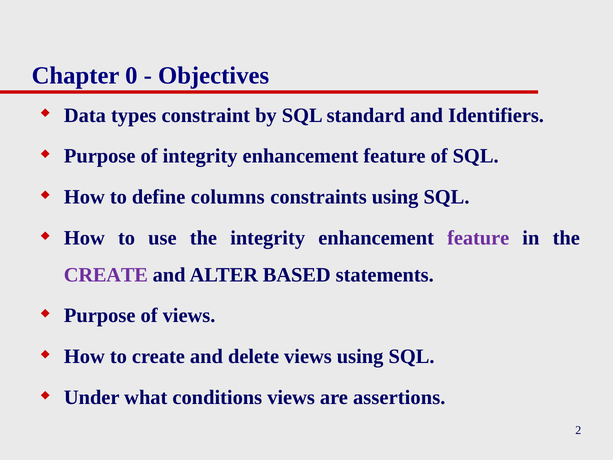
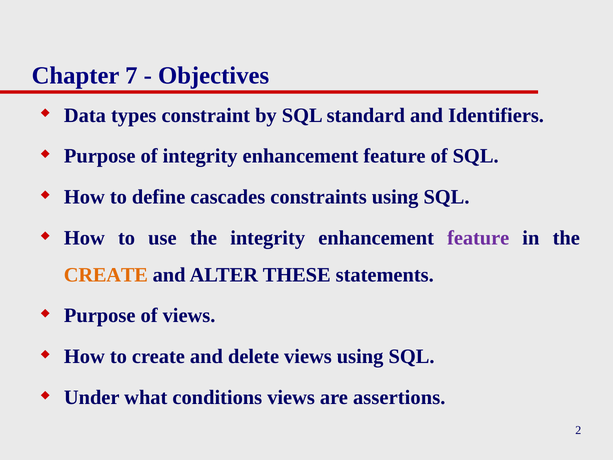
0: 0 -> 7
columns: columns -> cascades
CREATE at (106, 275) colour: purple -> orange
BASED: BASED -> THESE
